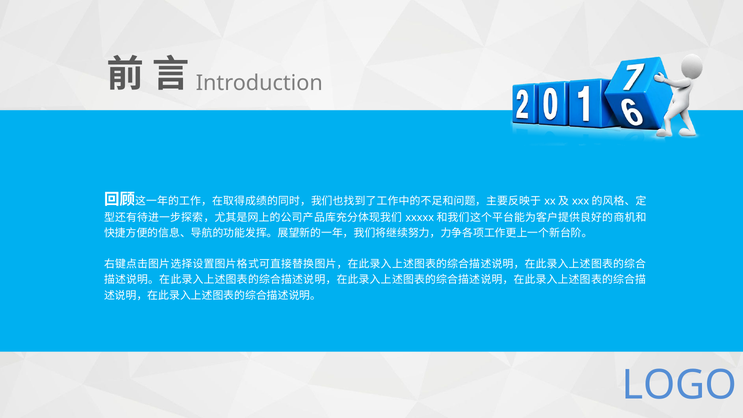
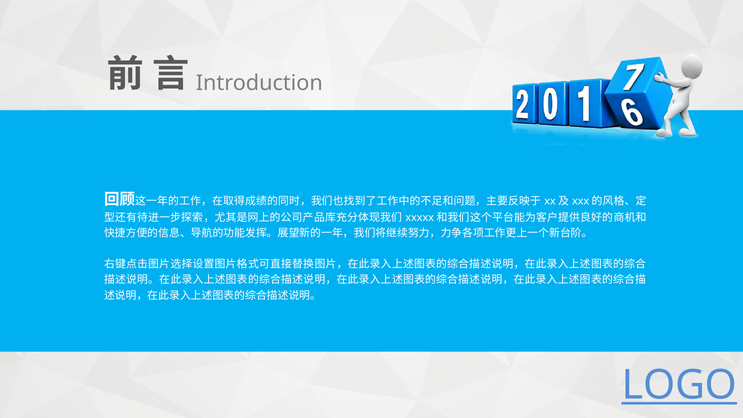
LOGO underline: none -> present
